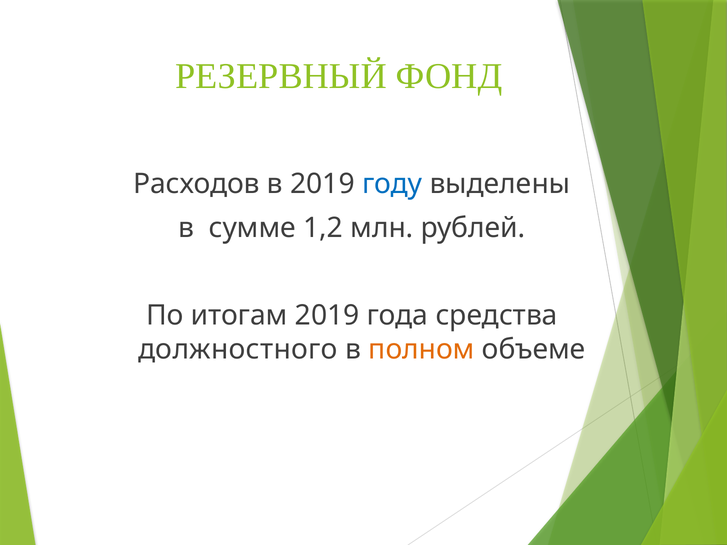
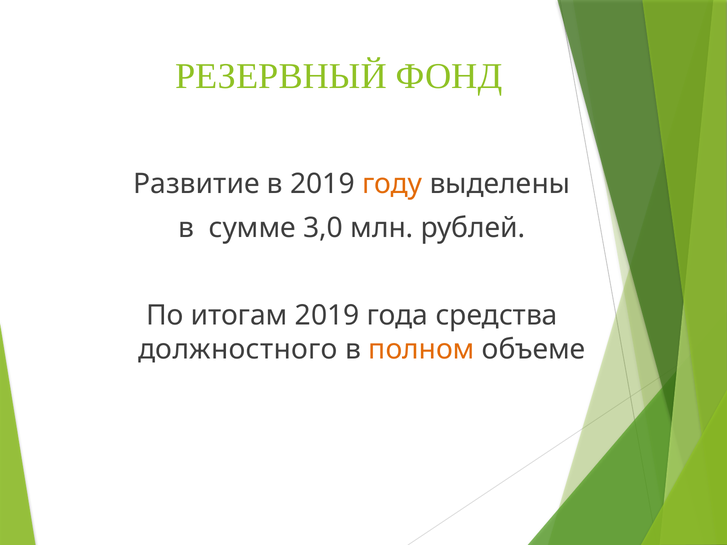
Расходов: Расходов -> Развитие
году colour: blue -> orange
1,2: 1,2 -> 3,0
